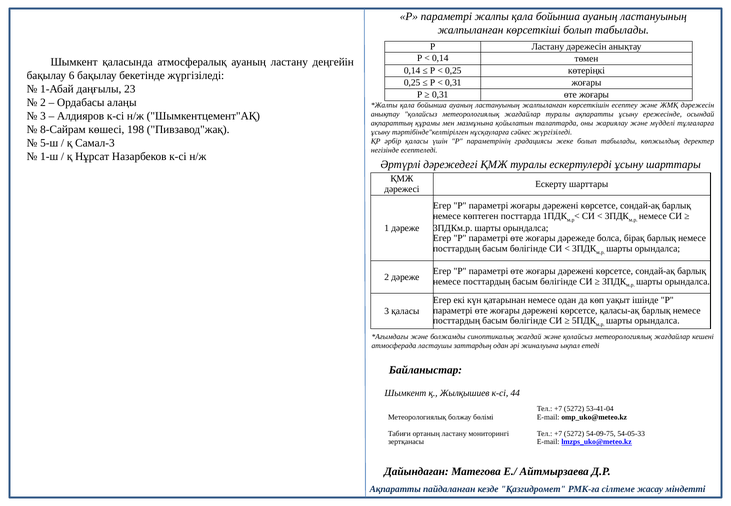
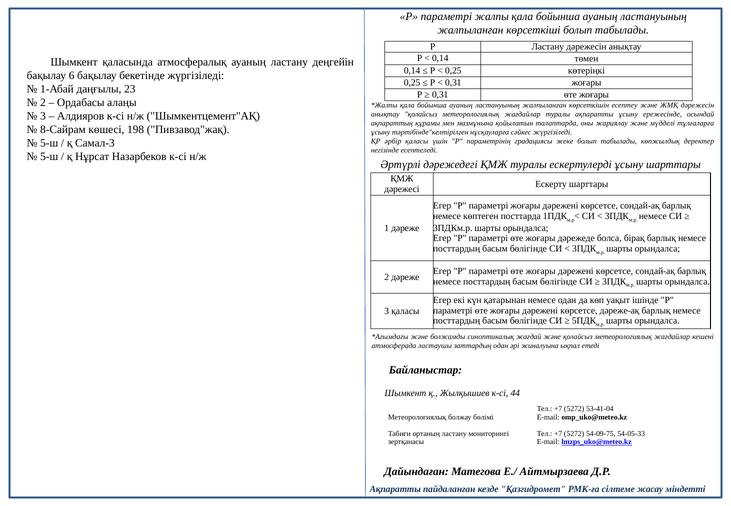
1-ш at (49, 156): 1-ш -> 5-ш
қаласы-ақ: қаласы-ақ -> дәреже-ақ
